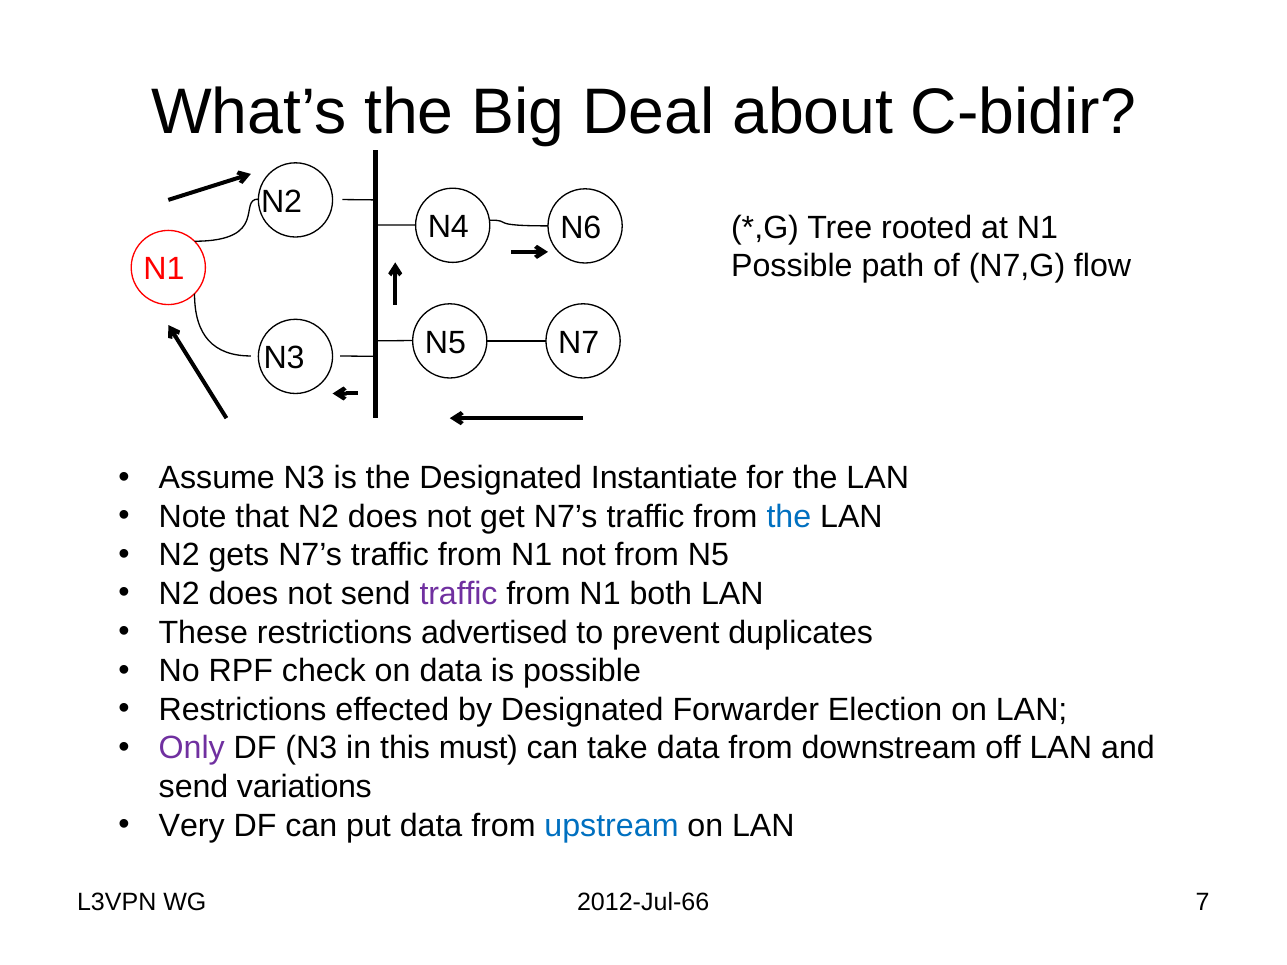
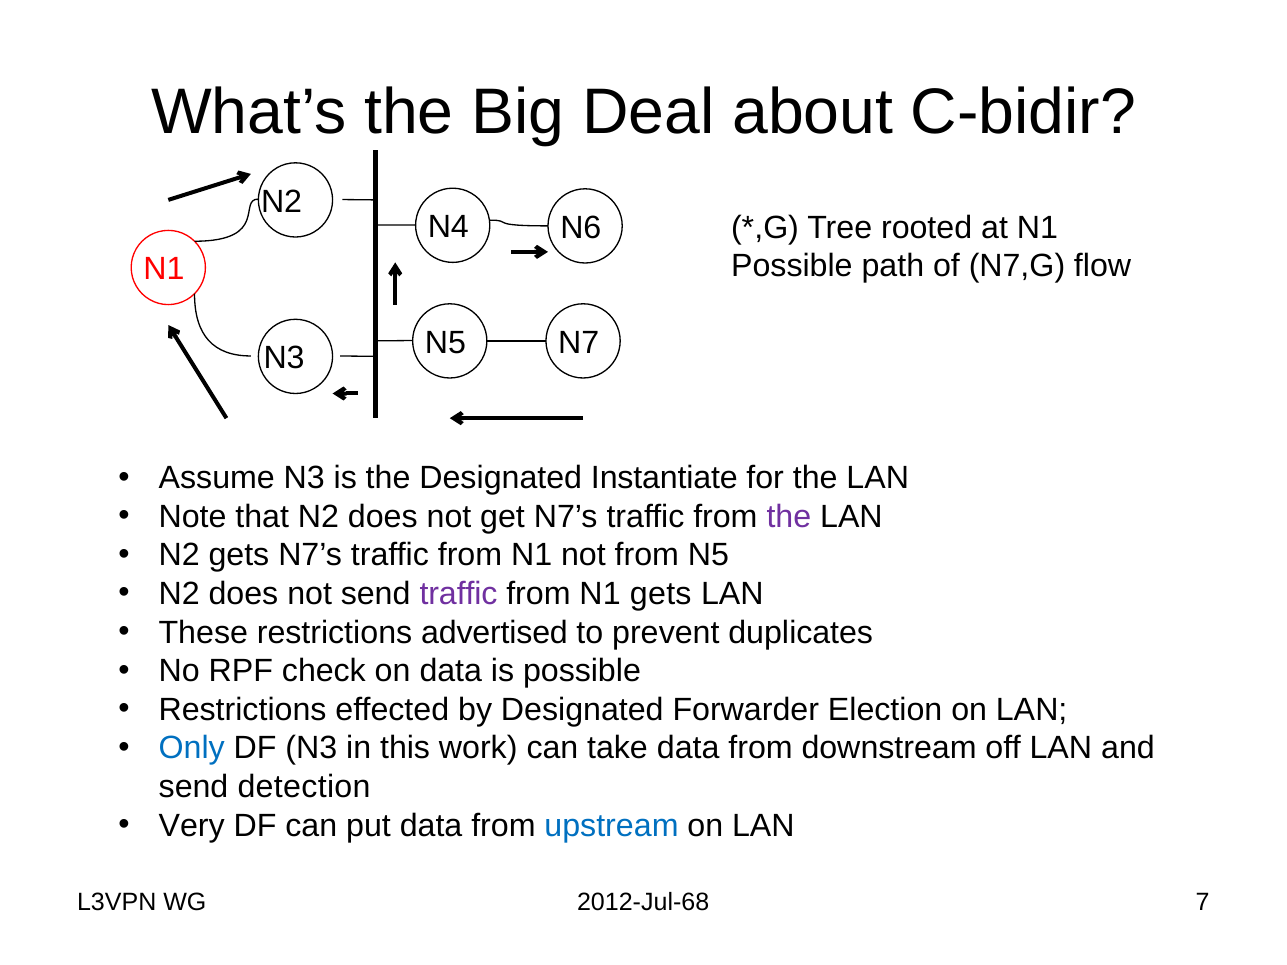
the at (789, 517) colour: blue -> purple
N1 both: both -> gets
Only colour: purple -> blue
must: must -> work
variations: variations -> detection
2012-Jul-66: 2012-Jul-66 -> 2012-Jul-68
